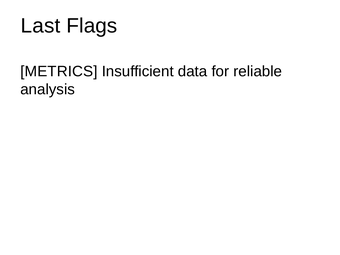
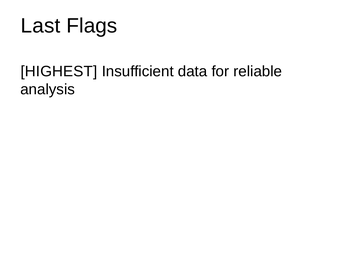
METRICS: METRICS -> HIGHEST
